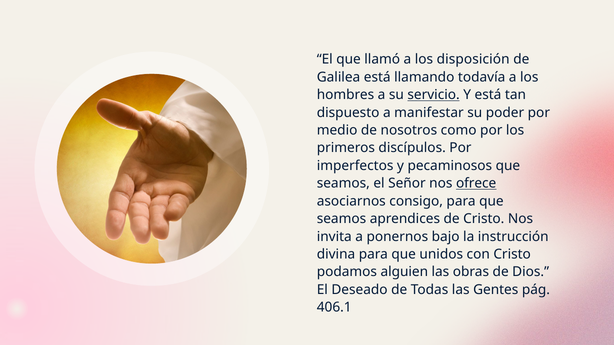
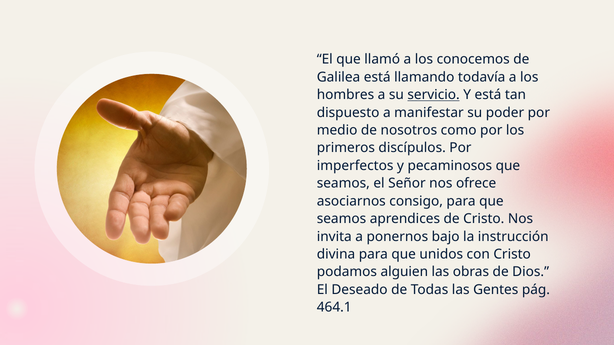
disposición: disposición -> conocemos
ofrece underline: present -> none
406.1: 406.1 -> 464.1
